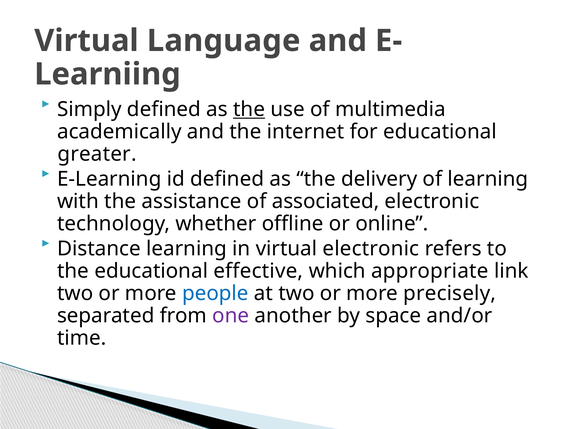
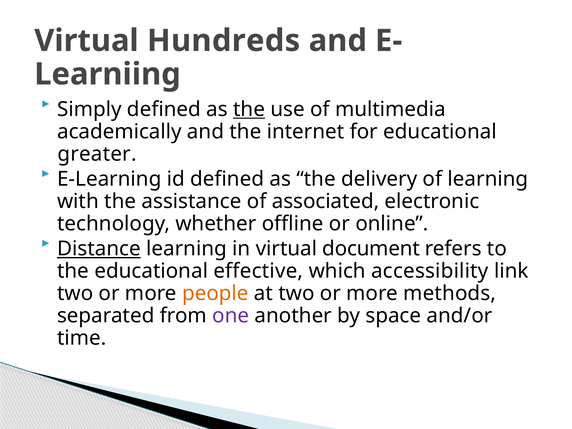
Language: Language -> Hundreds
Distance underline: none -> present
virtual electronic: electronic -> document
appropriate: appropriate -> accessibility
people colour: blue -> orange
precisely: precisely -> methods
